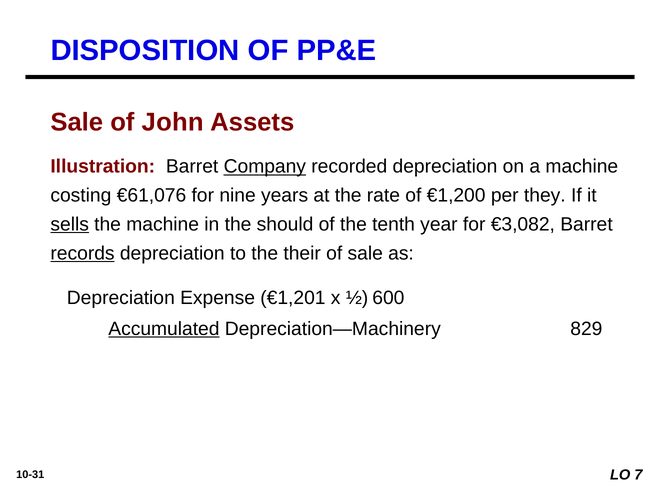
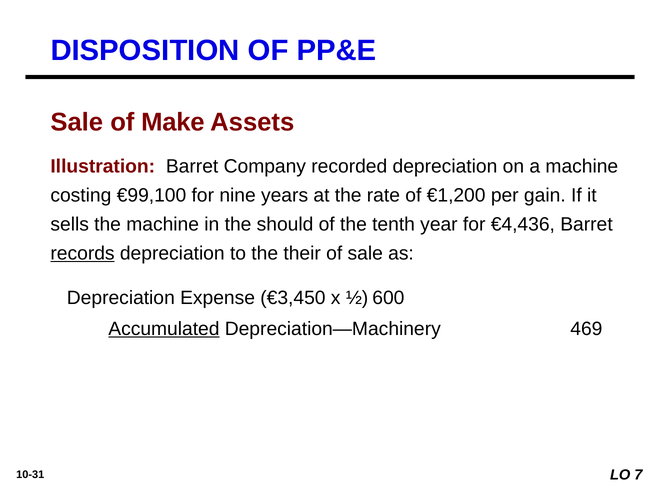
John: John -> Make
Company underline: present -> none
€61,076: €61,076 -> €99,100
they: they -> gain
sells underline: present -> none
€3,082: €3,082 -> €4,436
€1,201: €1,201 -> €3,450
829: 829 -> 469
